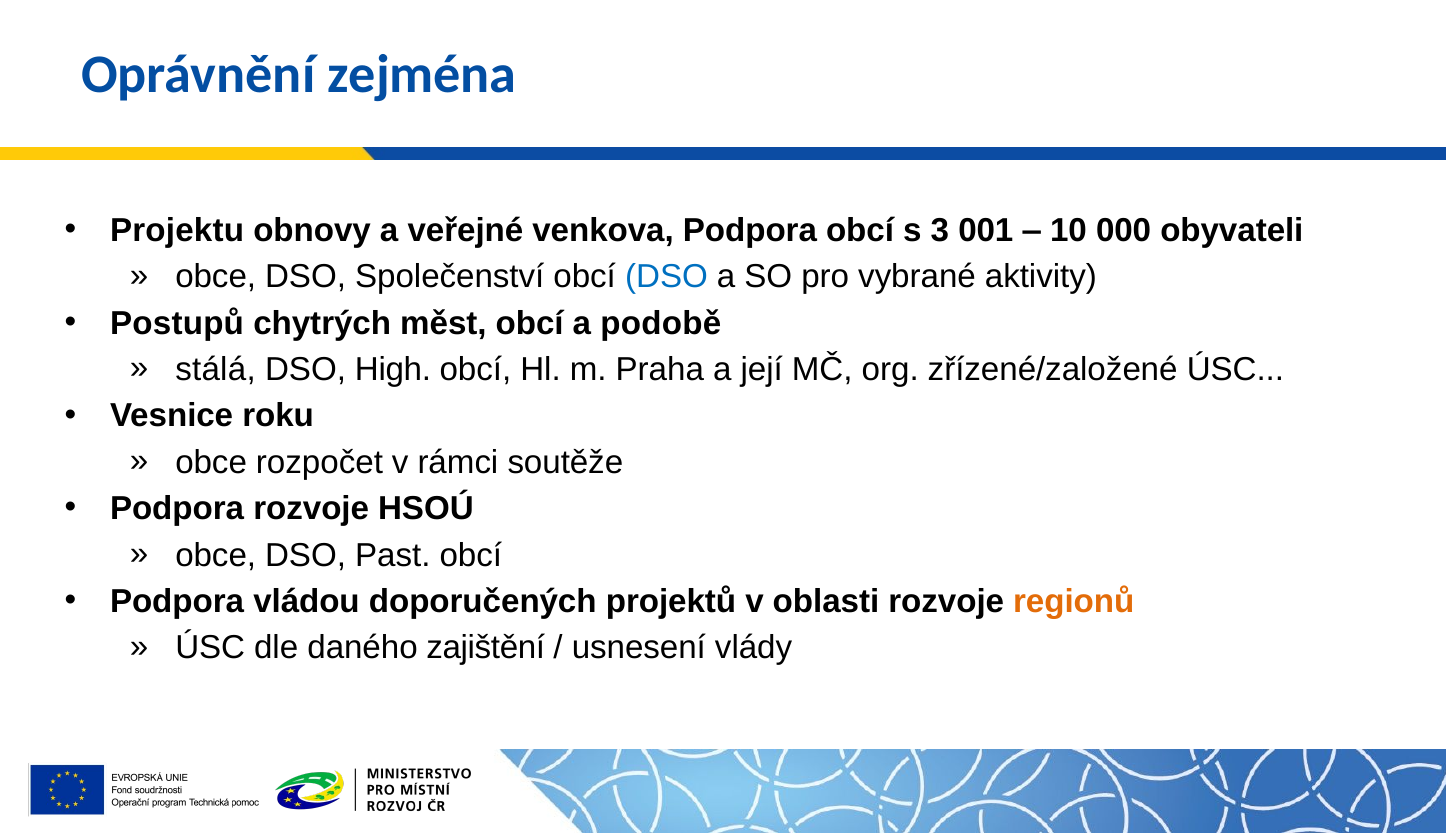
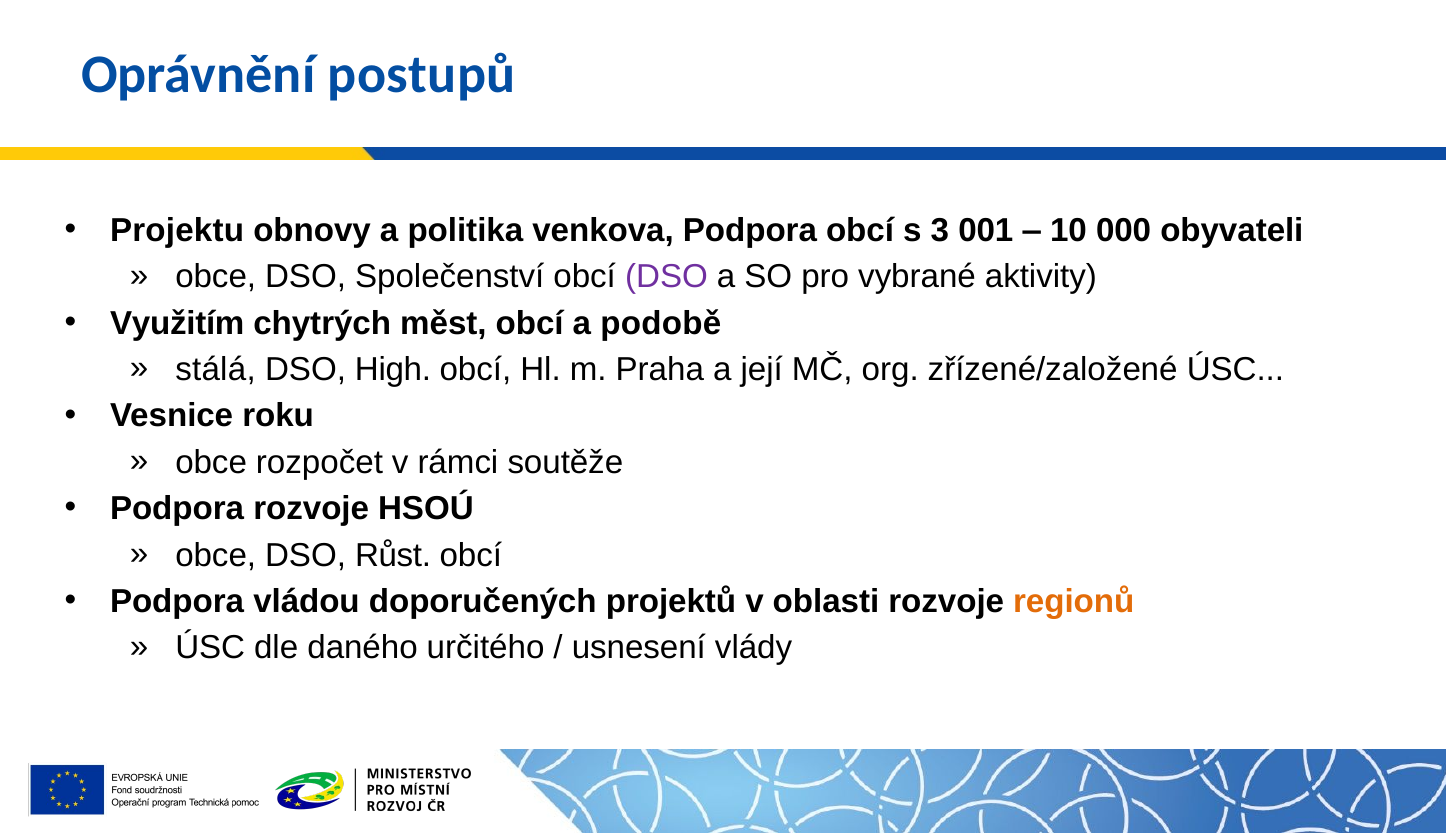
zejména: zejména -> postupů
veřejné: veřejné -> politika
DSO at (666, 277) colour: blue -> purple
Postupů: Postupů -> Využitím
Past: Past -> Růst
zajištění: zajištění -> určitého
